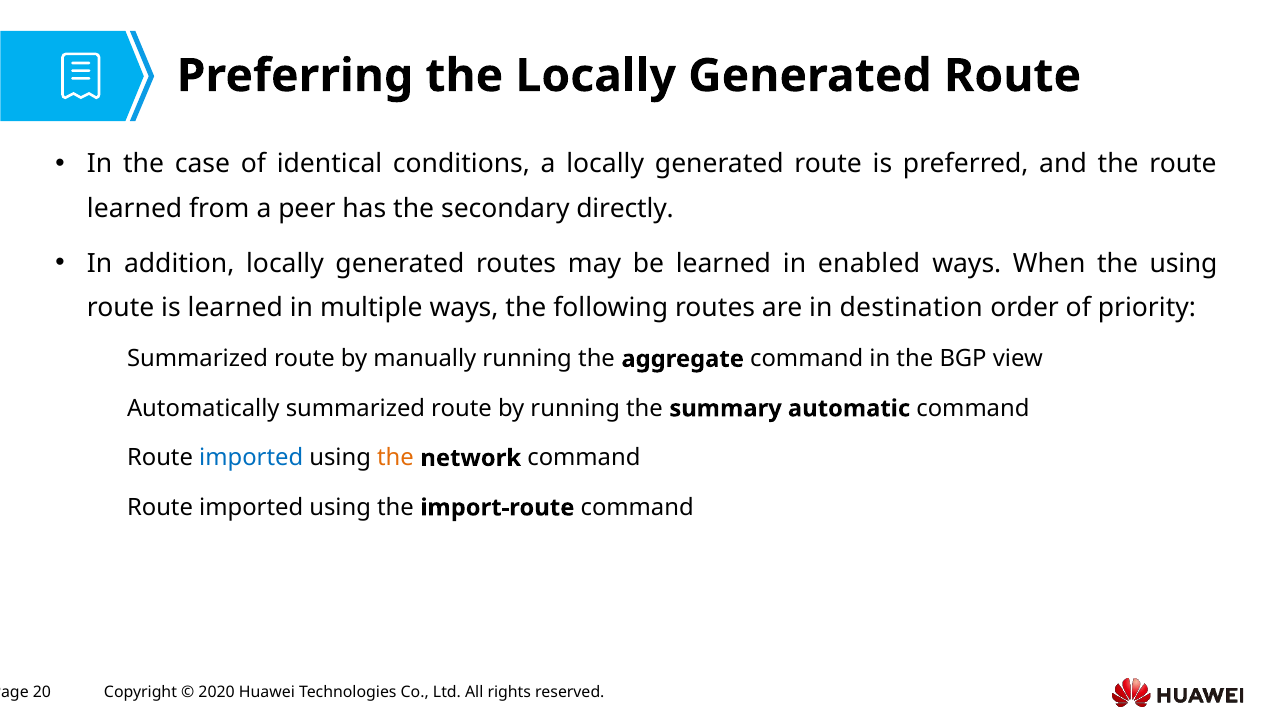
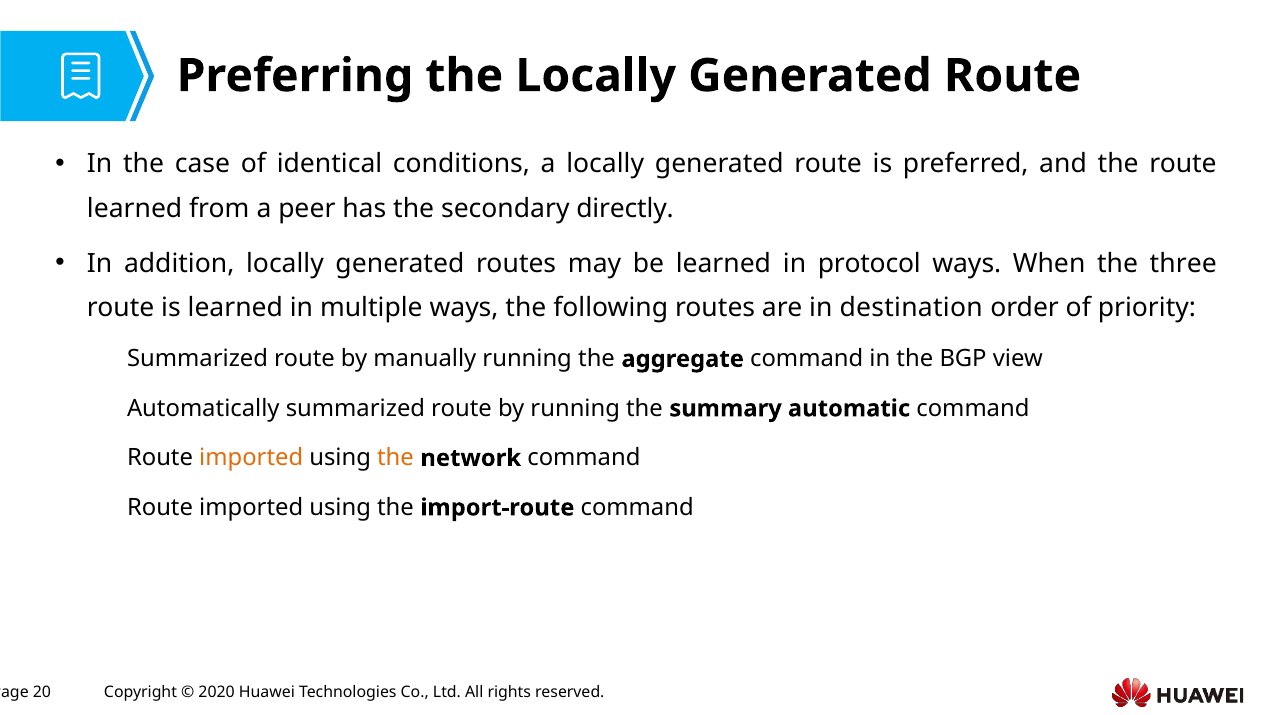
enabled: enabled -> protocol
the using: using -> three
imported at (251, 458) colour: blue -> orange
